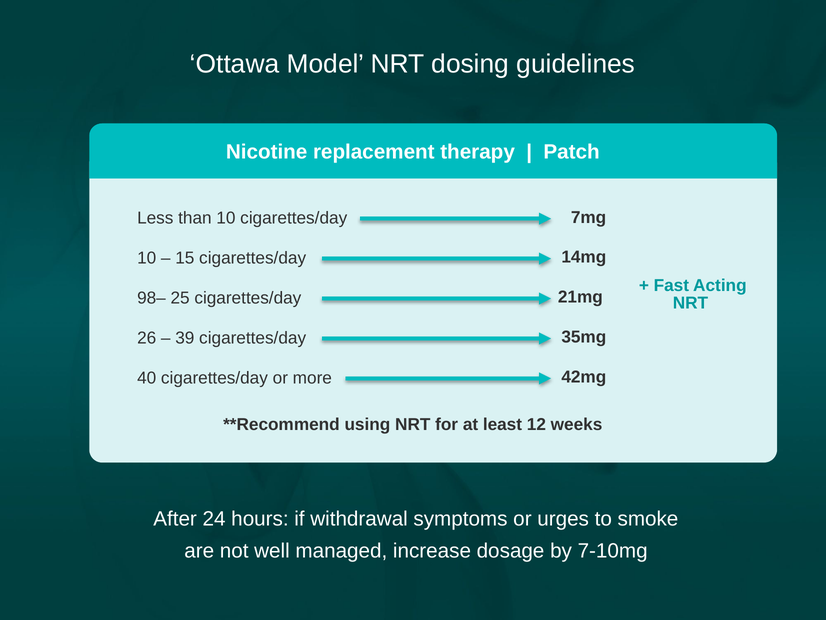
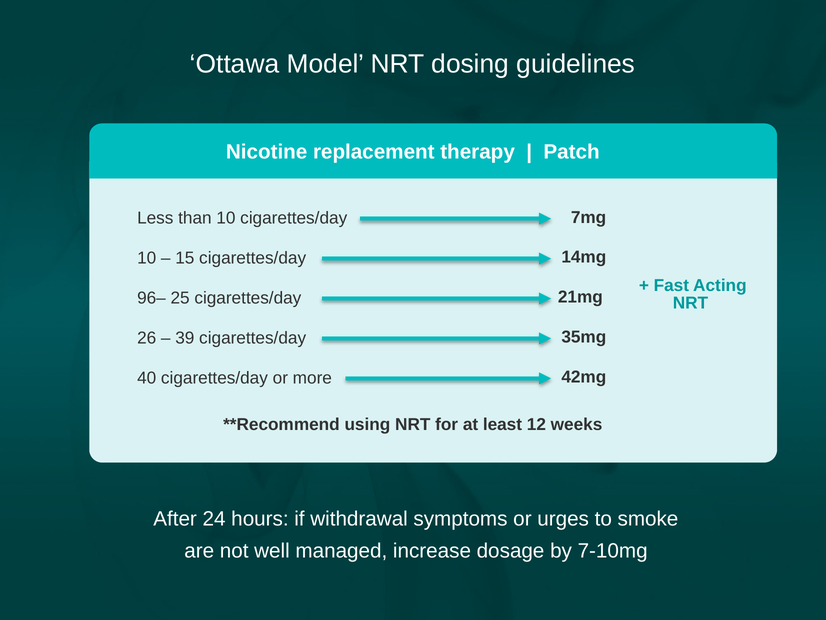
98–: 98– -> 96–
